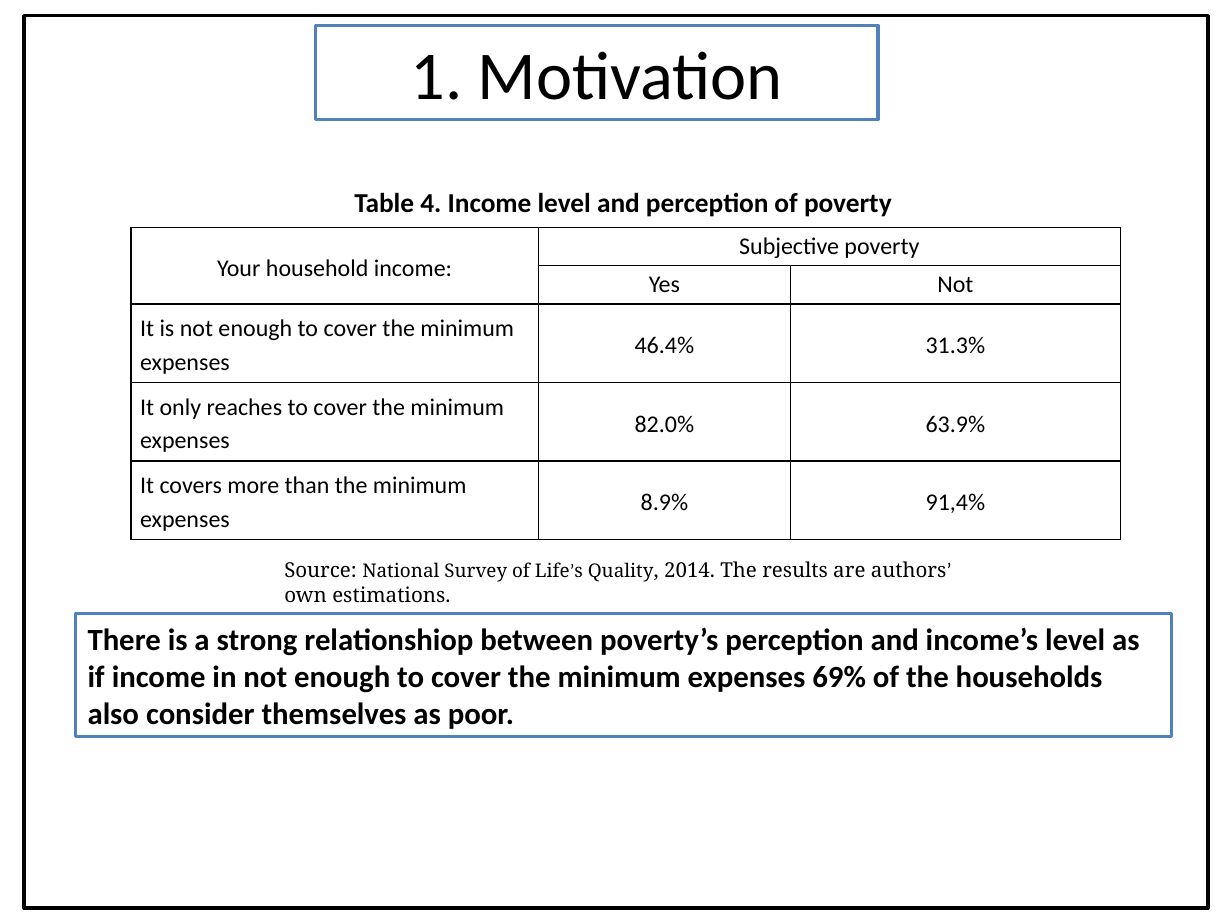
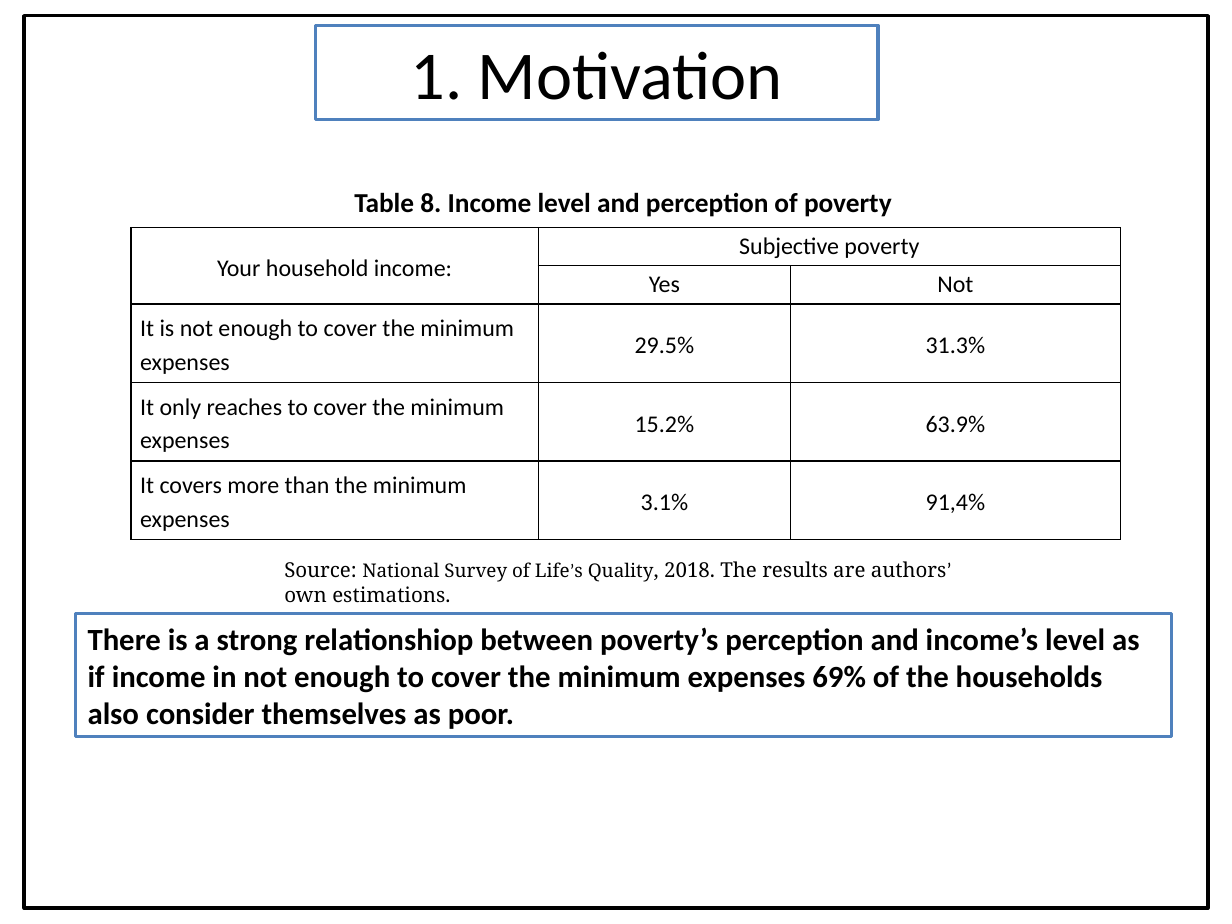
4: 4 -> 8
46.4%: 46.4% -> 29.5%
82.0%: 82.0% -> 15.2%
8.9%: 8.9% -> 3.1%
2014: 2014 -> 2018
